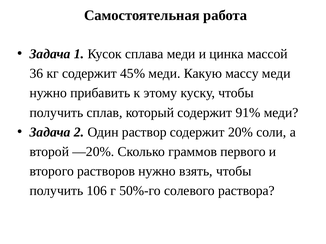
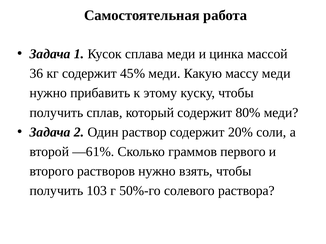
91%: 91% -> 80%
—20%: —20% -> —61%
106: 106 -> 103
